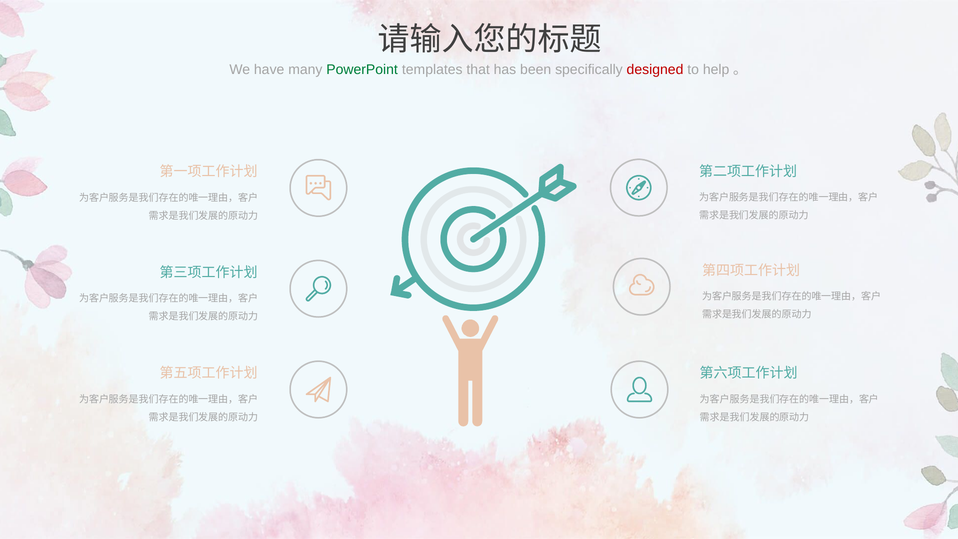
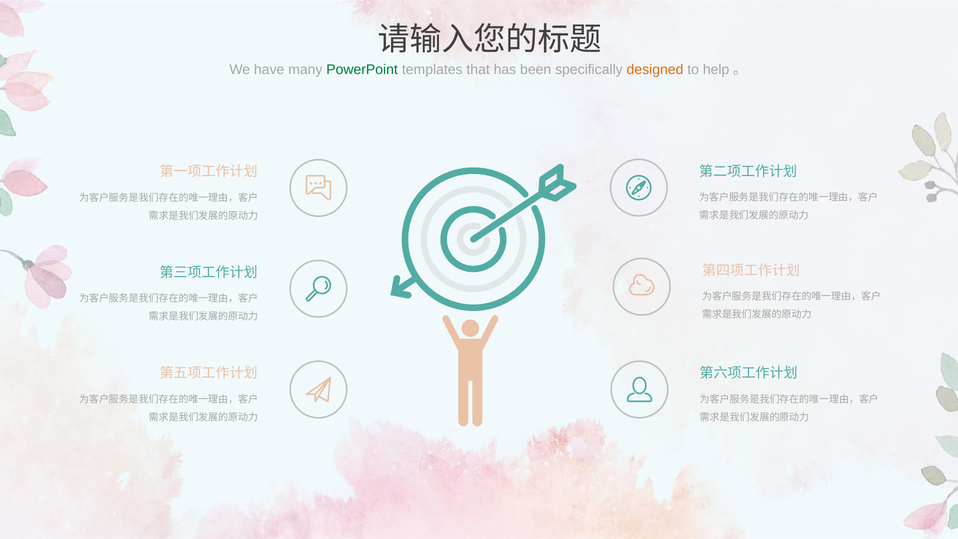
designed colour: red -> orange
